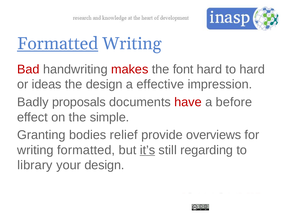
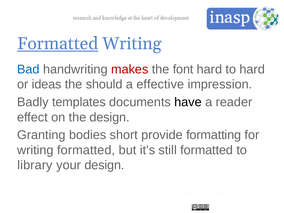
Bad colour: red -> blue
the design: design -> should
proposals: proposals -> templates
have colour: red -> black
before: before -> reader
the simple: simple -> design
relief: relief -> short
overviews: overviews -> formatting
it’s underline: present -> none
still regarding: regarding -> formatted
